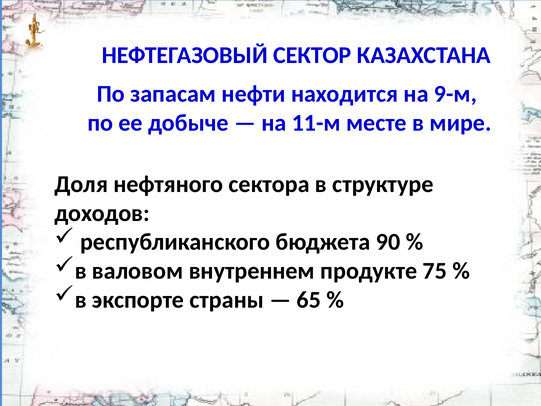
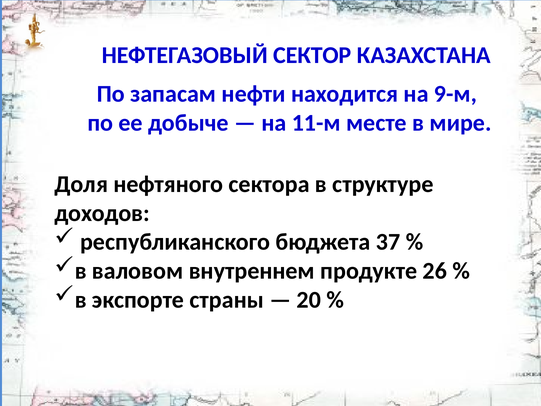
90: 90 -> 37
75: 75 -> 26
65: 65 -> 20
